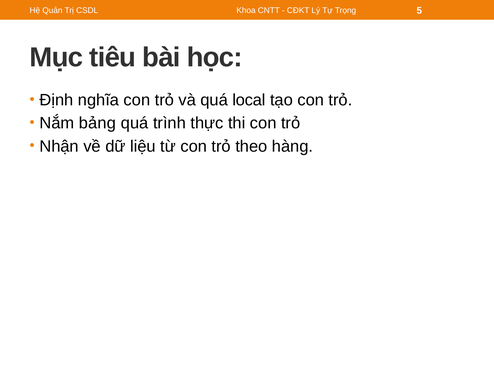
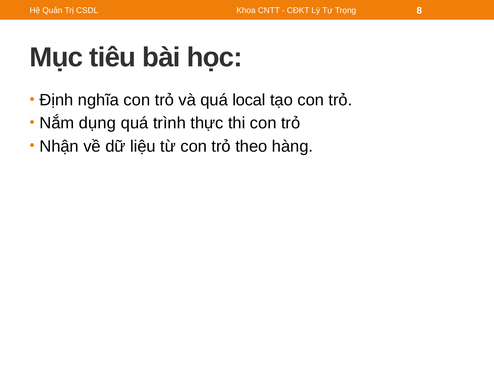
5: 5 -> 8
bảng: bảng -> dụng
